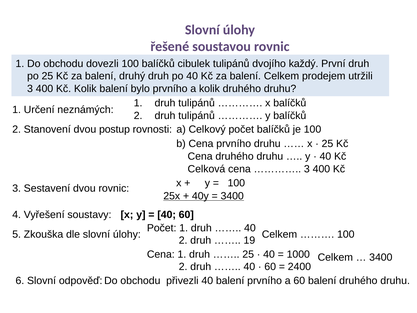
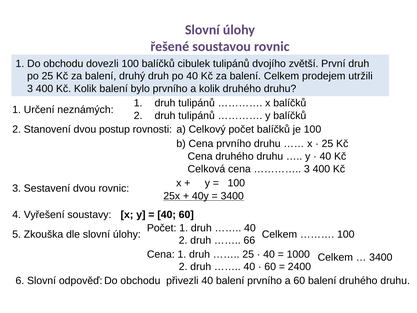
každý: každý -> zvětší
19: 19 -> 66
